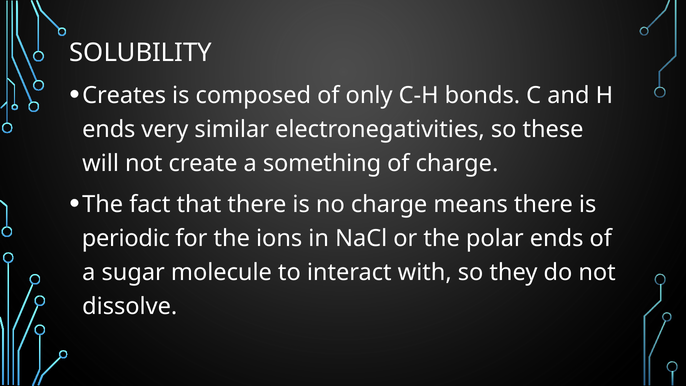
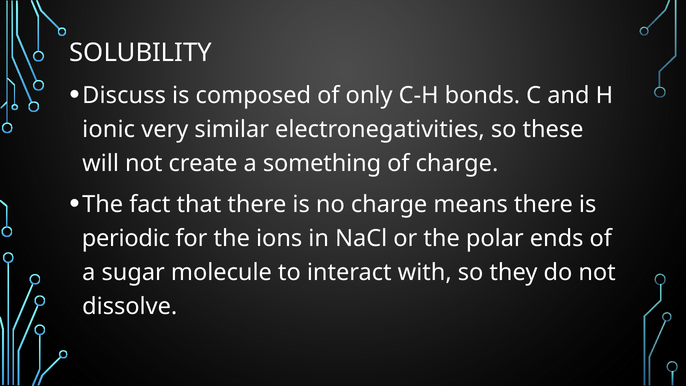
Creates: Creates -> Discuss
ends at (109, 129): ends -> ionic
